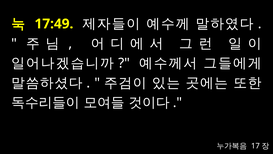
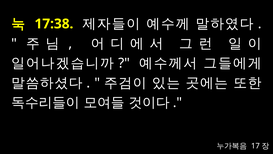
17:49: 17:49 -> 17:38
